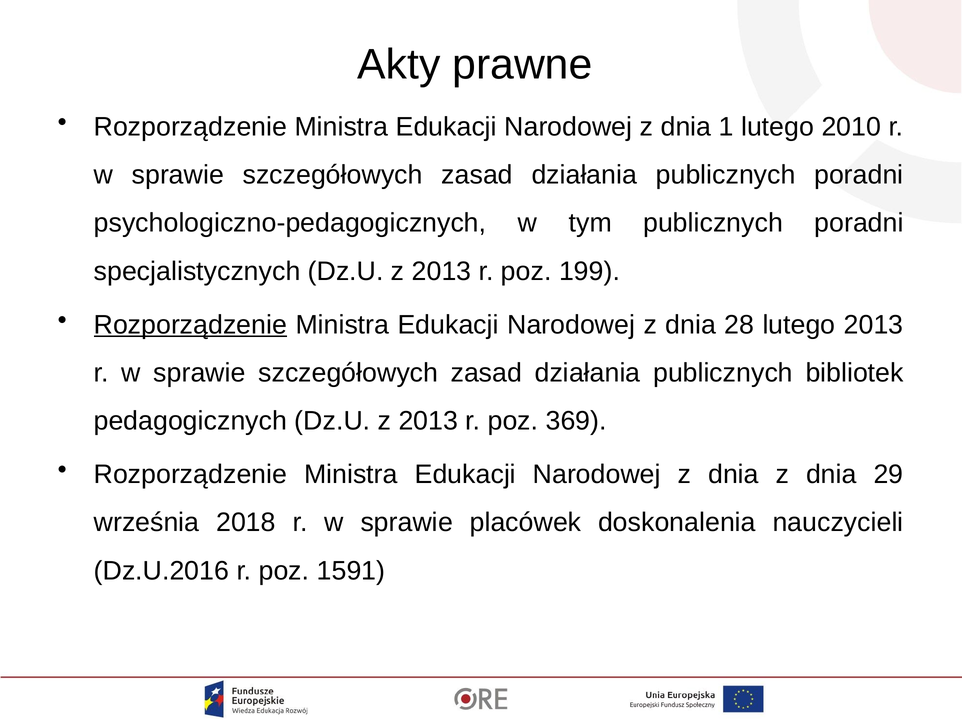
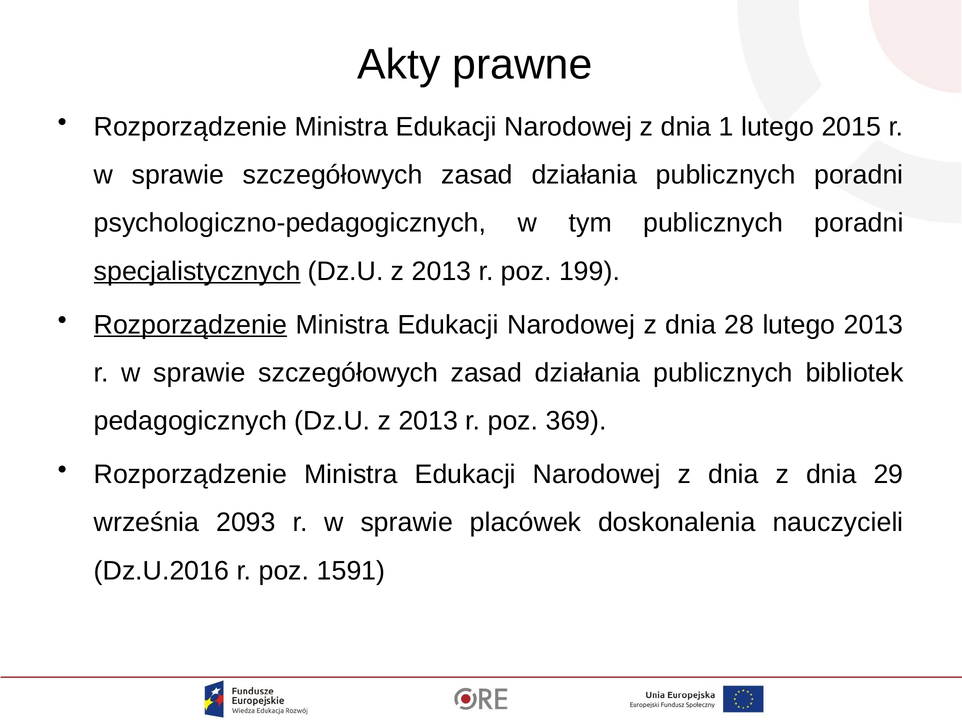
2010: 2010 -> 2015
specjalistycznych underline: none -> present
2018: 2018 -> 2093
